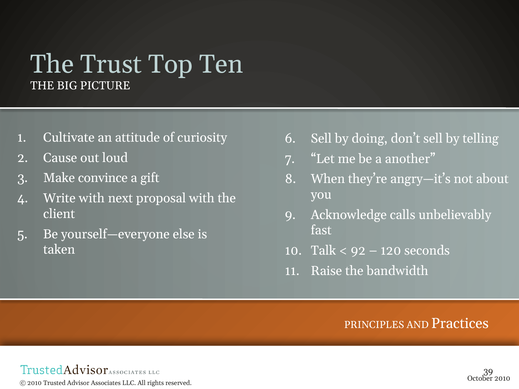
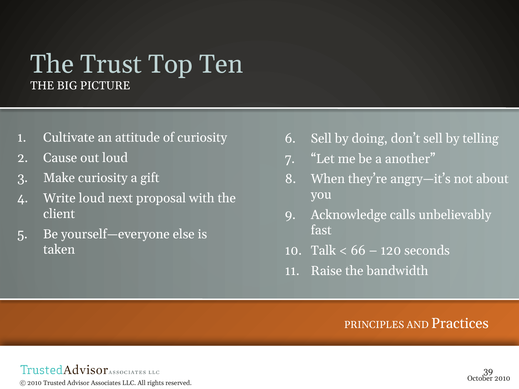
Make convince: convince -> curiosity
Write with: with -> loud
92: 92 -> 66
